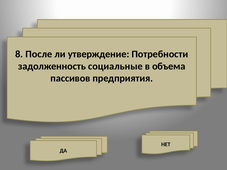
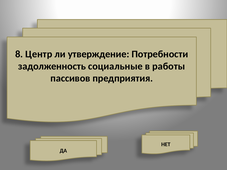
После: После -> Центр
объема: объема -> работы
